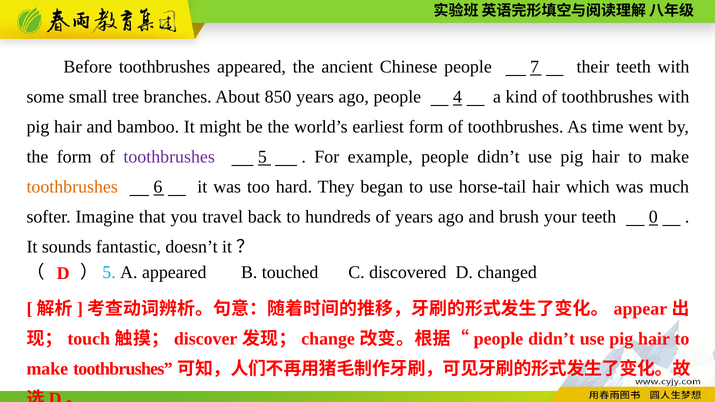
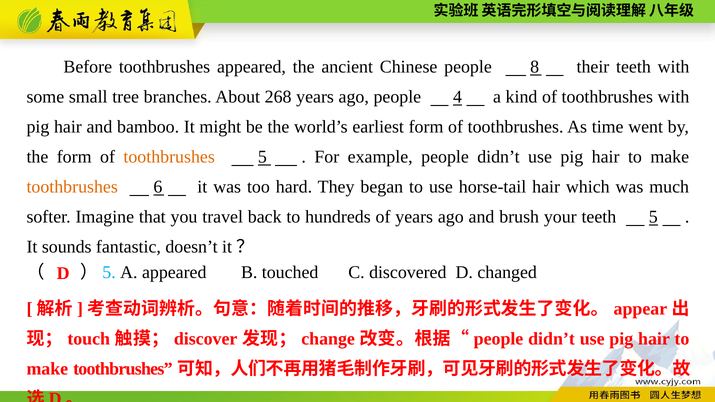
7: 7 -> 8
850: 850 -> 268
toothbrushes at (169, 157) colour: purple -> orange
teeth 0: 0 -> 5
